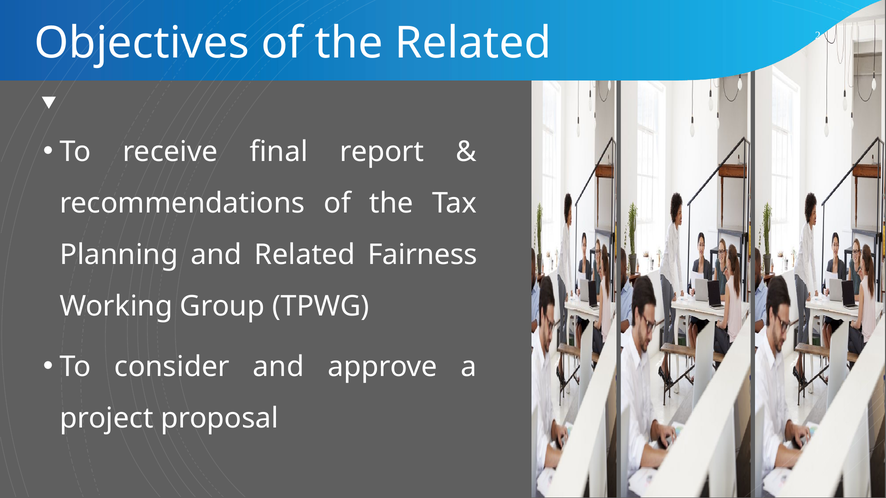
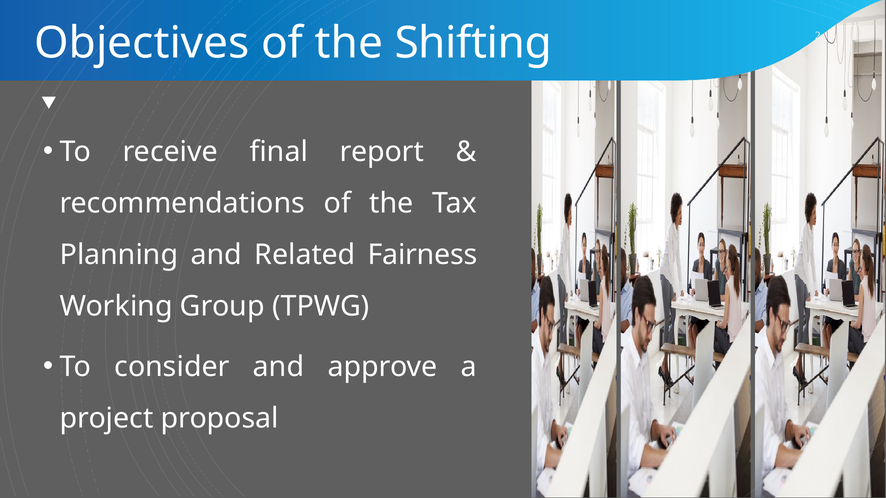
Related at (473, 43): Related -> Shifting
